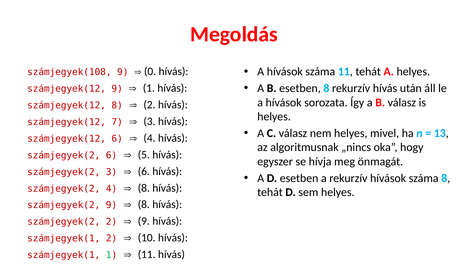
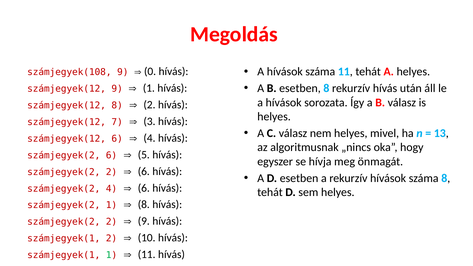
3 at (111, 172): 3 -> 2
8 at (144, 188): 8 -> 6
számjegyek(2 9: 9 -> 1
